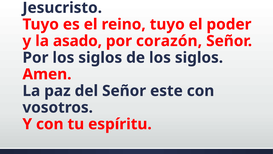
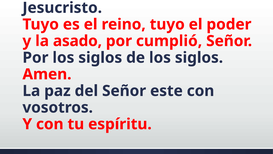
corazón: corazón -> cumplió
